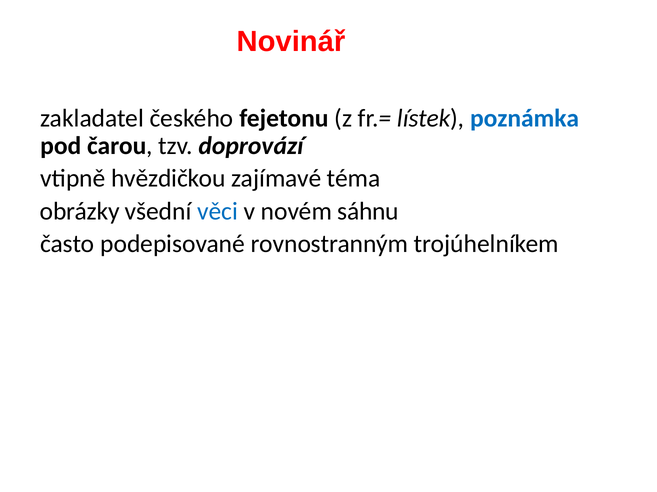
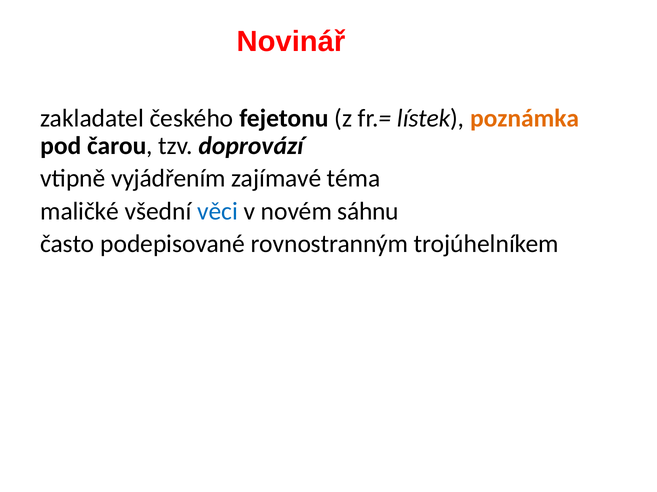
poznámka colour: blue -> orange
hvězdičkou: hvězdičkou -> vyjádřením
obrázky: obrázky -> maličké
